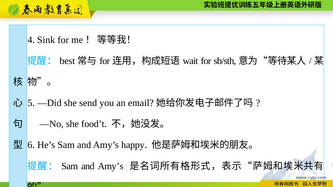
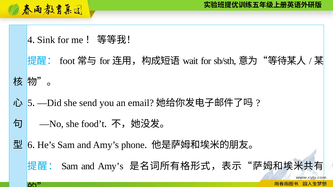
best: best -> foot
happy: happy -> phone
